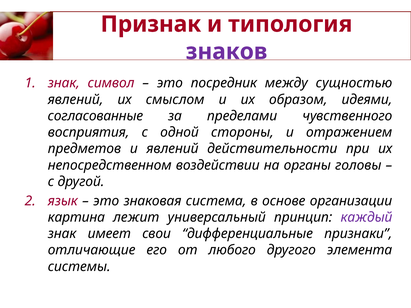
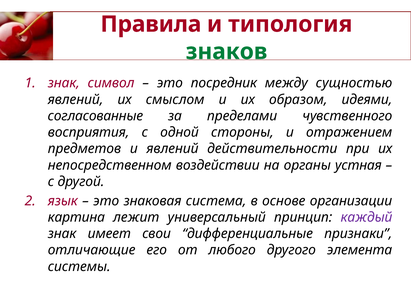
Признак: Признак -> Правила
знаков colour: purple -> green
головы: головы -> устная
